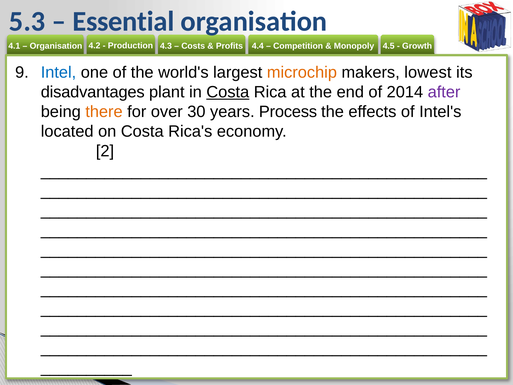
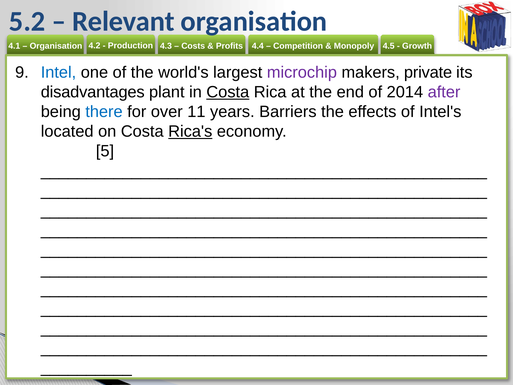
5.3: 5.3 -> 5.2
Essential: Essential -> Relevant
microchip colour: orange -> purple
lowest: lowest -> private
there colour: orange -> blue
30: 30 -> 11
Process: Process -> Barriers
Rica's underline: none -> present
2: 2 -> 5
